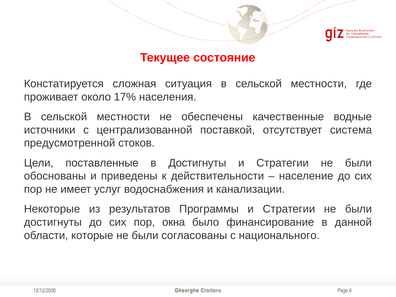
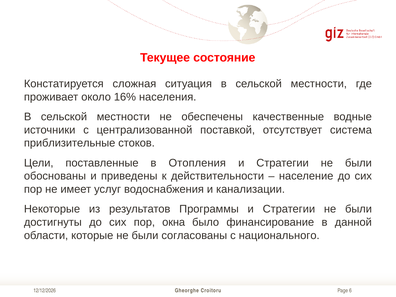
17%: 17% -> 16%
предусмотренной: предусмотренной -> приблизительные
в Достигнуты: Достигнуты -> Отопления
